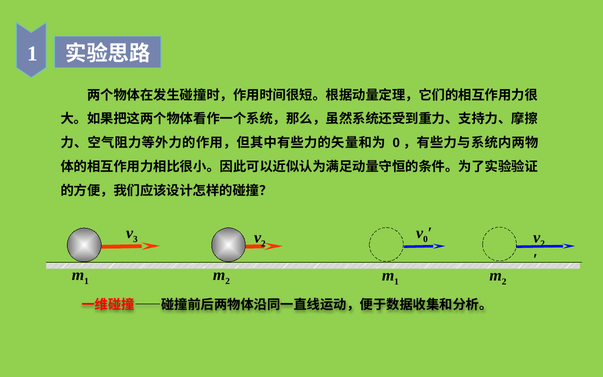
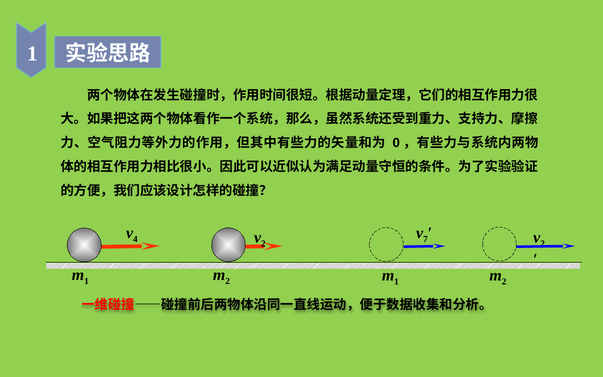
3: 3 -> 4
0 at (425, 239): 0 -> 7
